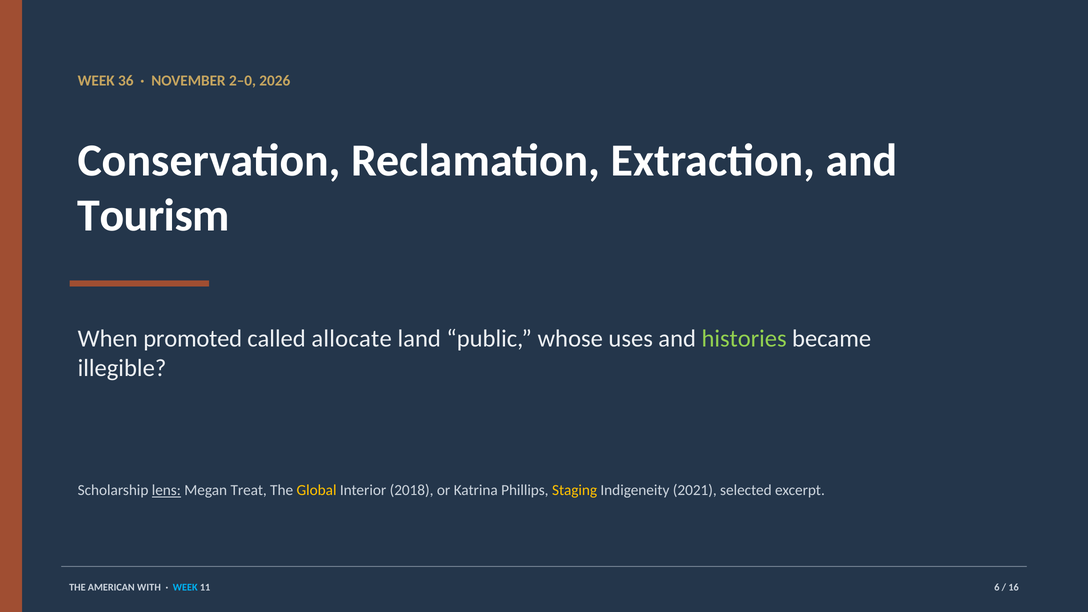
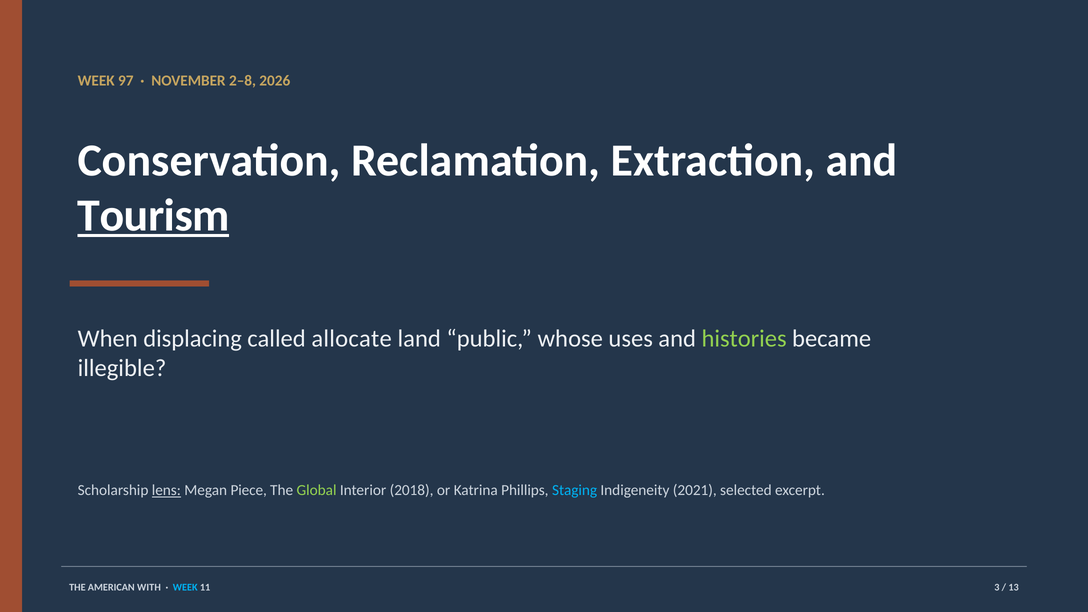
36: 36 -> 97
2–0: 2–0 -> 2–8
Tourism underline: none -> present
promoted: promoted -> displacing
Treat: Treat -> Piece
Global colour: yellow -> light green
Staging colour: yellow -> light blue
6: 6 -> 3
16: 16 -> 13
